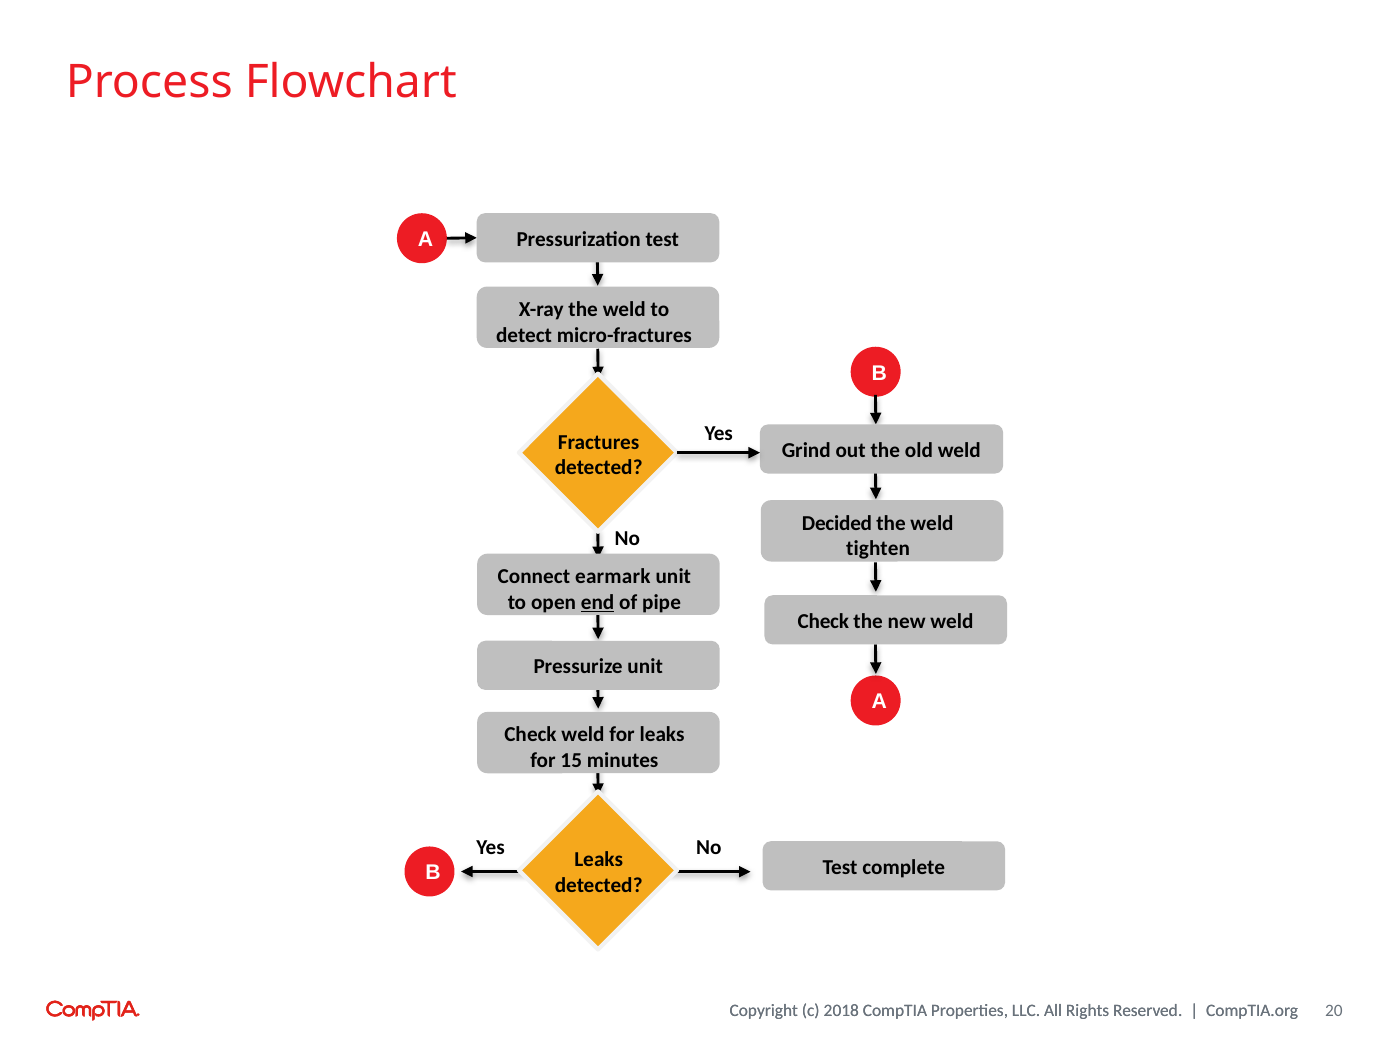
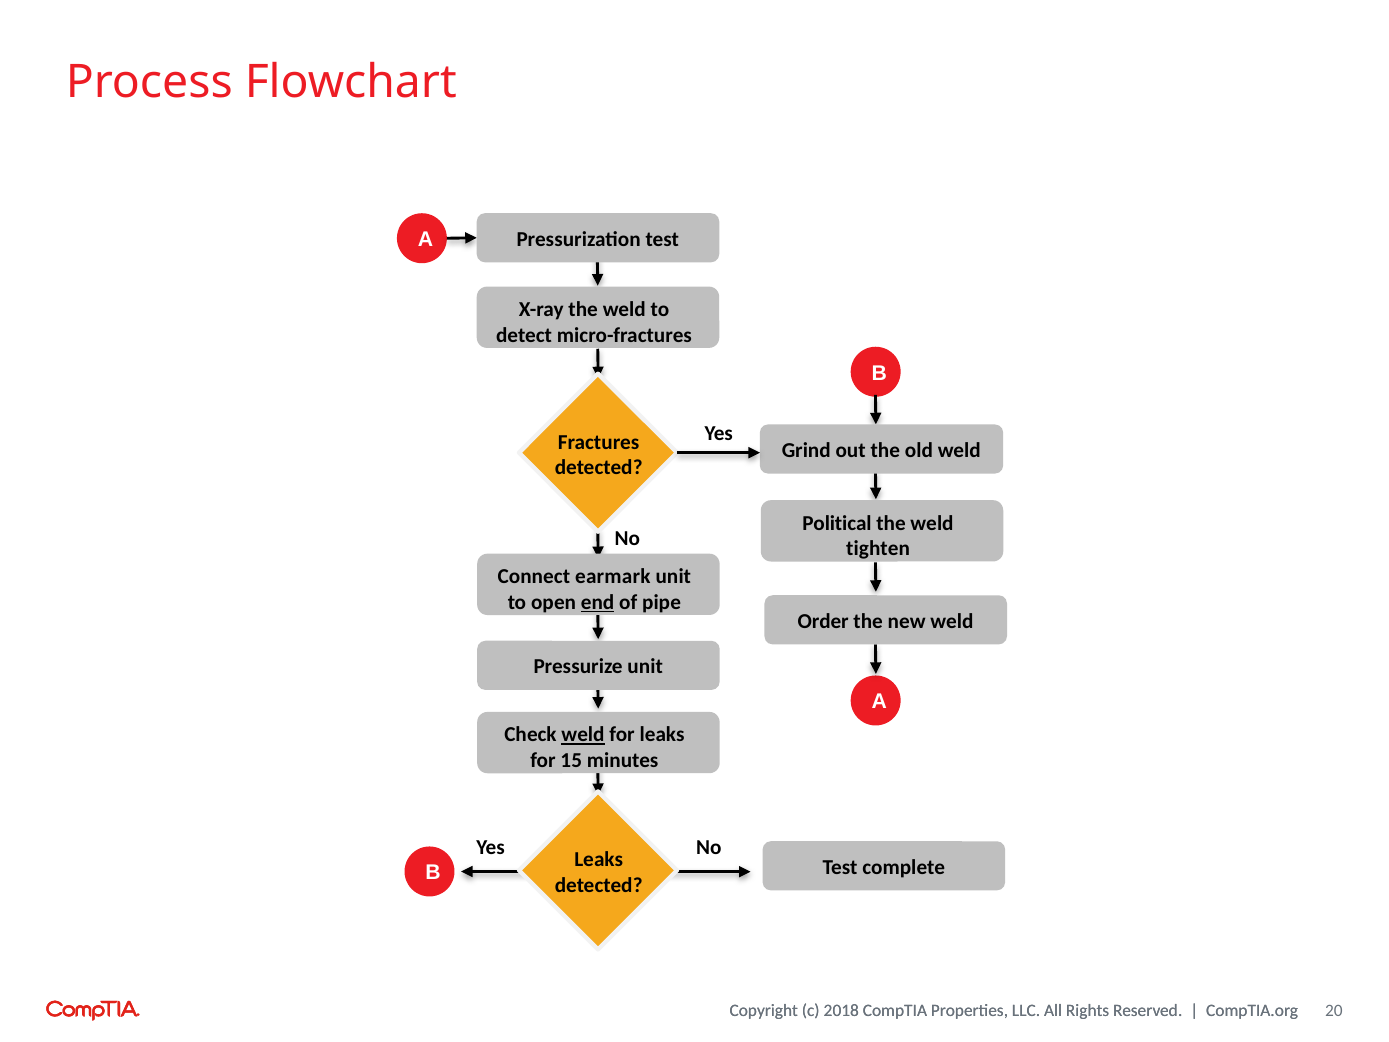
Decided: Decided -> Political
Check at (823, 621): Check -> Order
weld at (583, 735) underline: none -> present
